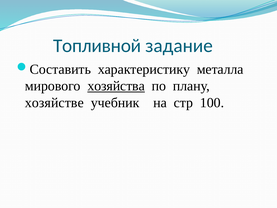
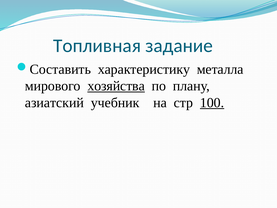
Топливной: Топливной -> Топливная
хозяйстве: хозяйстве -> азиатский
100 underline: none -> present
